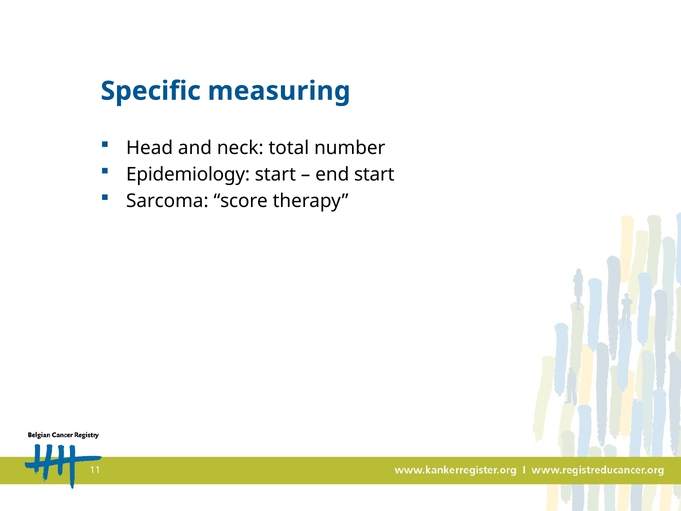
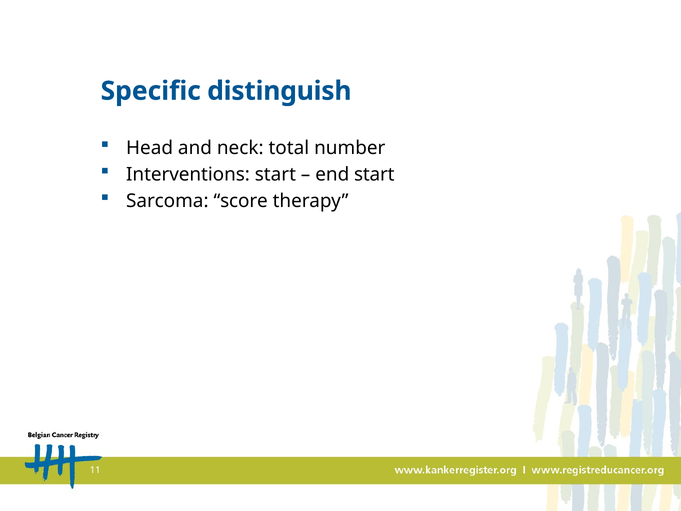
measuring: measuring -> distinguish
Epidemiology: Epidemiology -> Interventions
